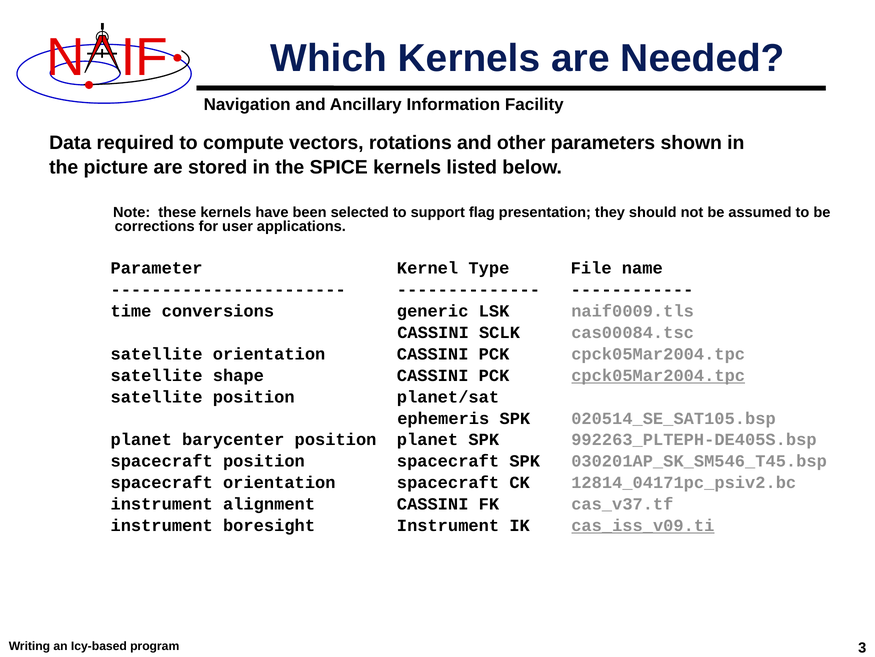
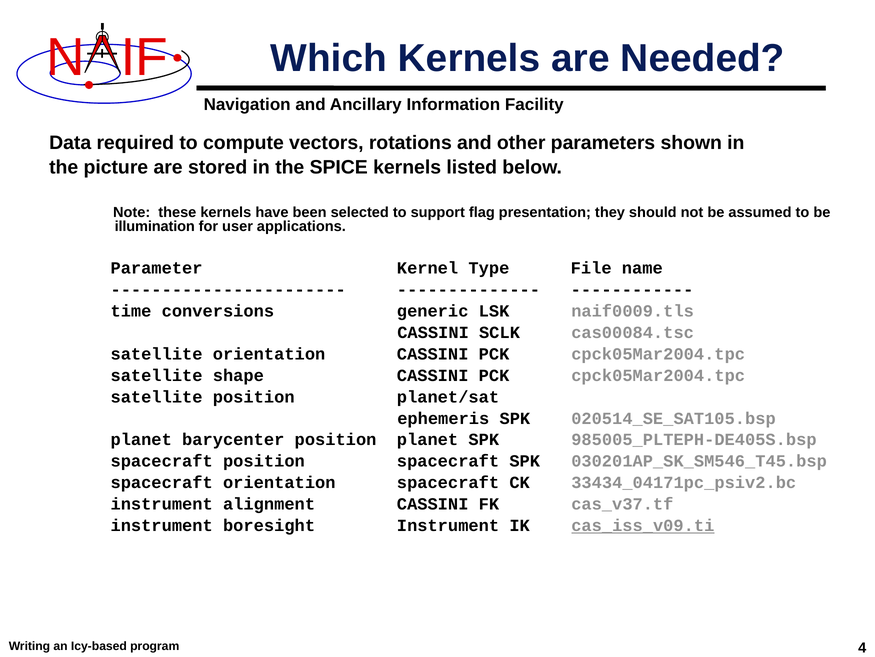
corrections: corrections -> illumination
cpck05Mar2004.tpc at (658, 375) underline: present -> none
992263_PLTEPH-DE405S.bsp: 992263_PLTEPH-DE405S.bsp -> 985005_PLTEPH-DE405S.bsp
12814_04171pc_psiv2.bc: 12814_04171pc_psiv2.bc -> 33434_04171pc_psiv2.bc
3: 3 -> 4
